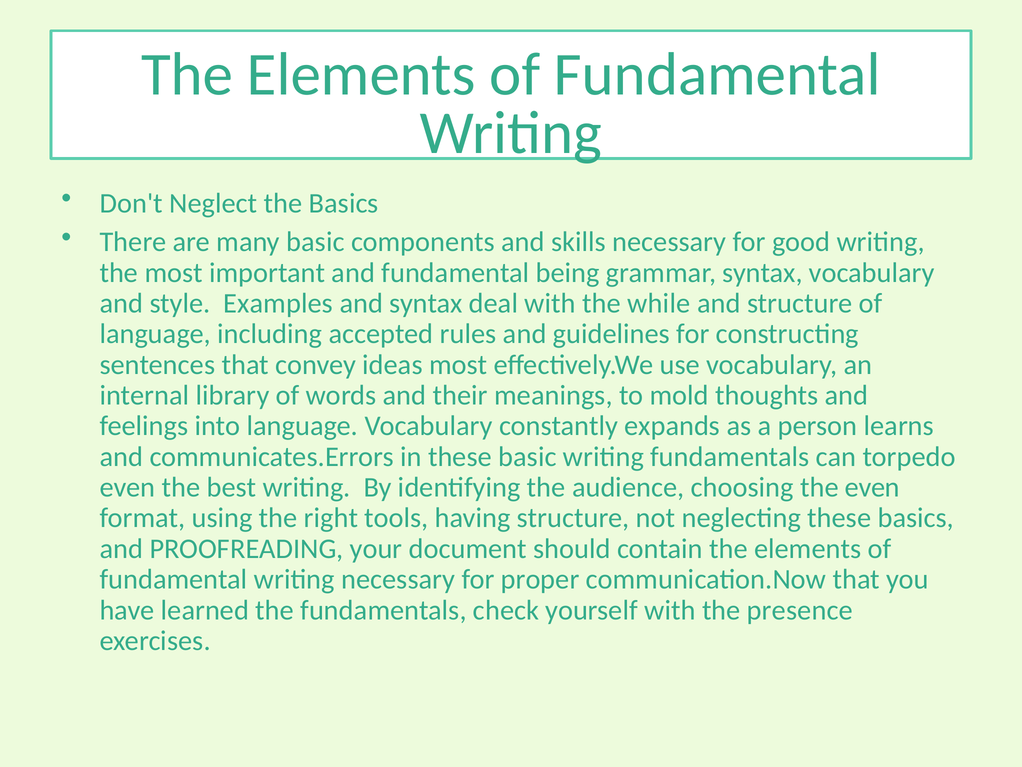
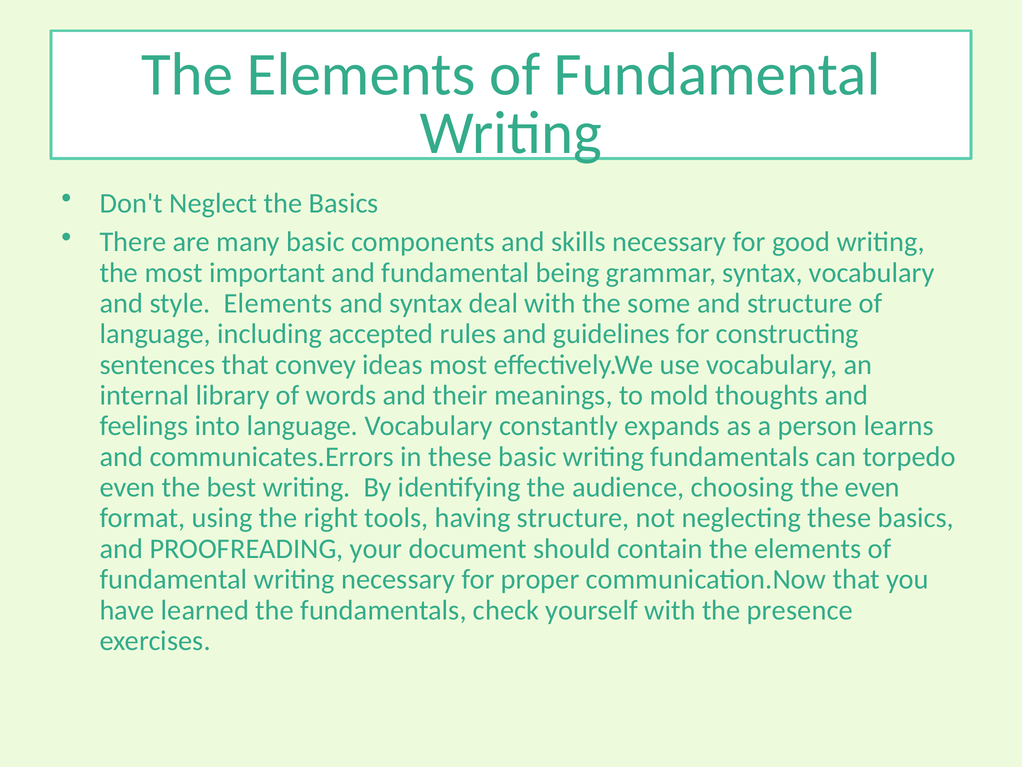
style Examples: Examples -> Elements
while: while -> some
